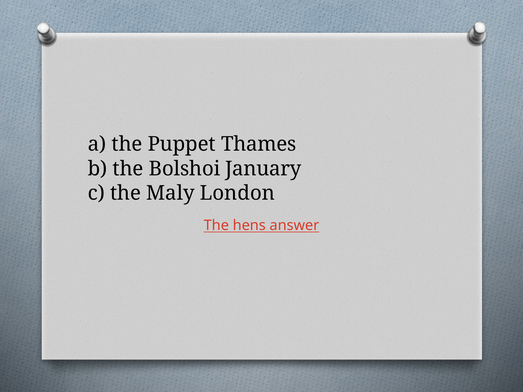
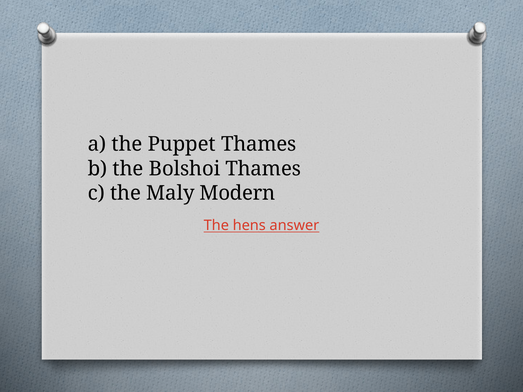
Bolshoi January: January -> Thames
London: London -> Modern
